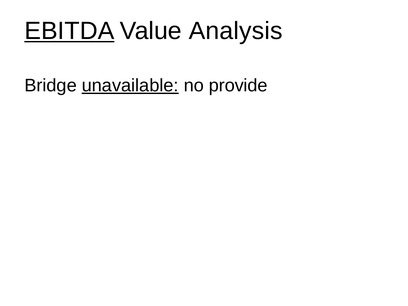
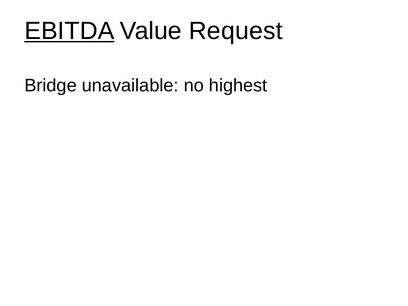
Analysis: Analysis -> Request
unavailable underline: present -> none
provide: provide -> highest
